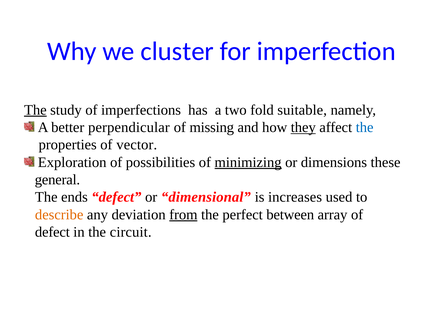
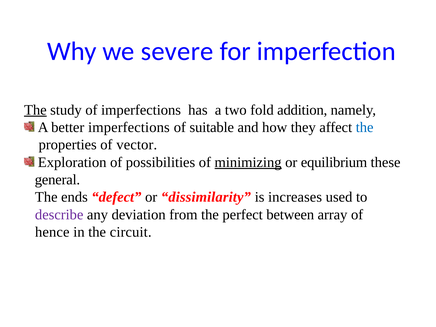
cluster: cluster -> severe
suitable: suitable -> addition
better perpendicular: perpendicular -> imperfections
missing: missing -> suitable
they underline: present -> none
dimensions: dimensions -> equilibrium
dimensional: dimensional -> dissimilarity
describe colour: orange -> purple
from underline: present -> none
defect at (52, 232): defect -> hence
